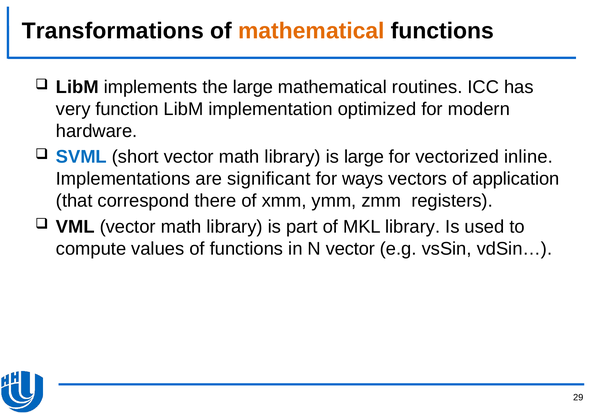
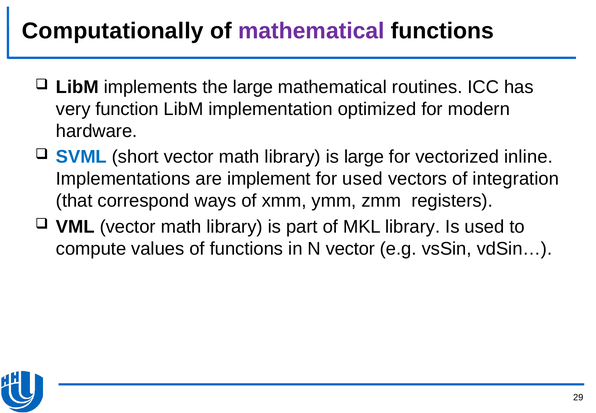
Transformations: Transformations -> Computationally
mathematical at (311, 31) colour: orange -> purple
significant: significant -> implement
for ways: ways -> used
application: application -> integration
there: there -> ways
